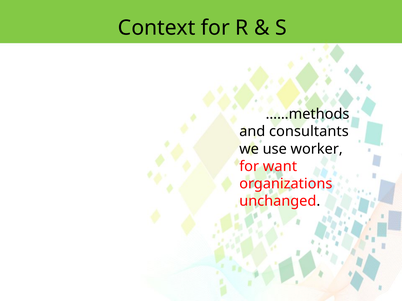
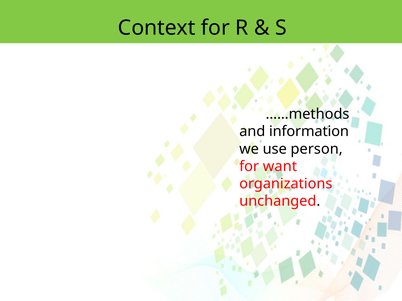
consultants: consultants -> information
worker: worker -> person
